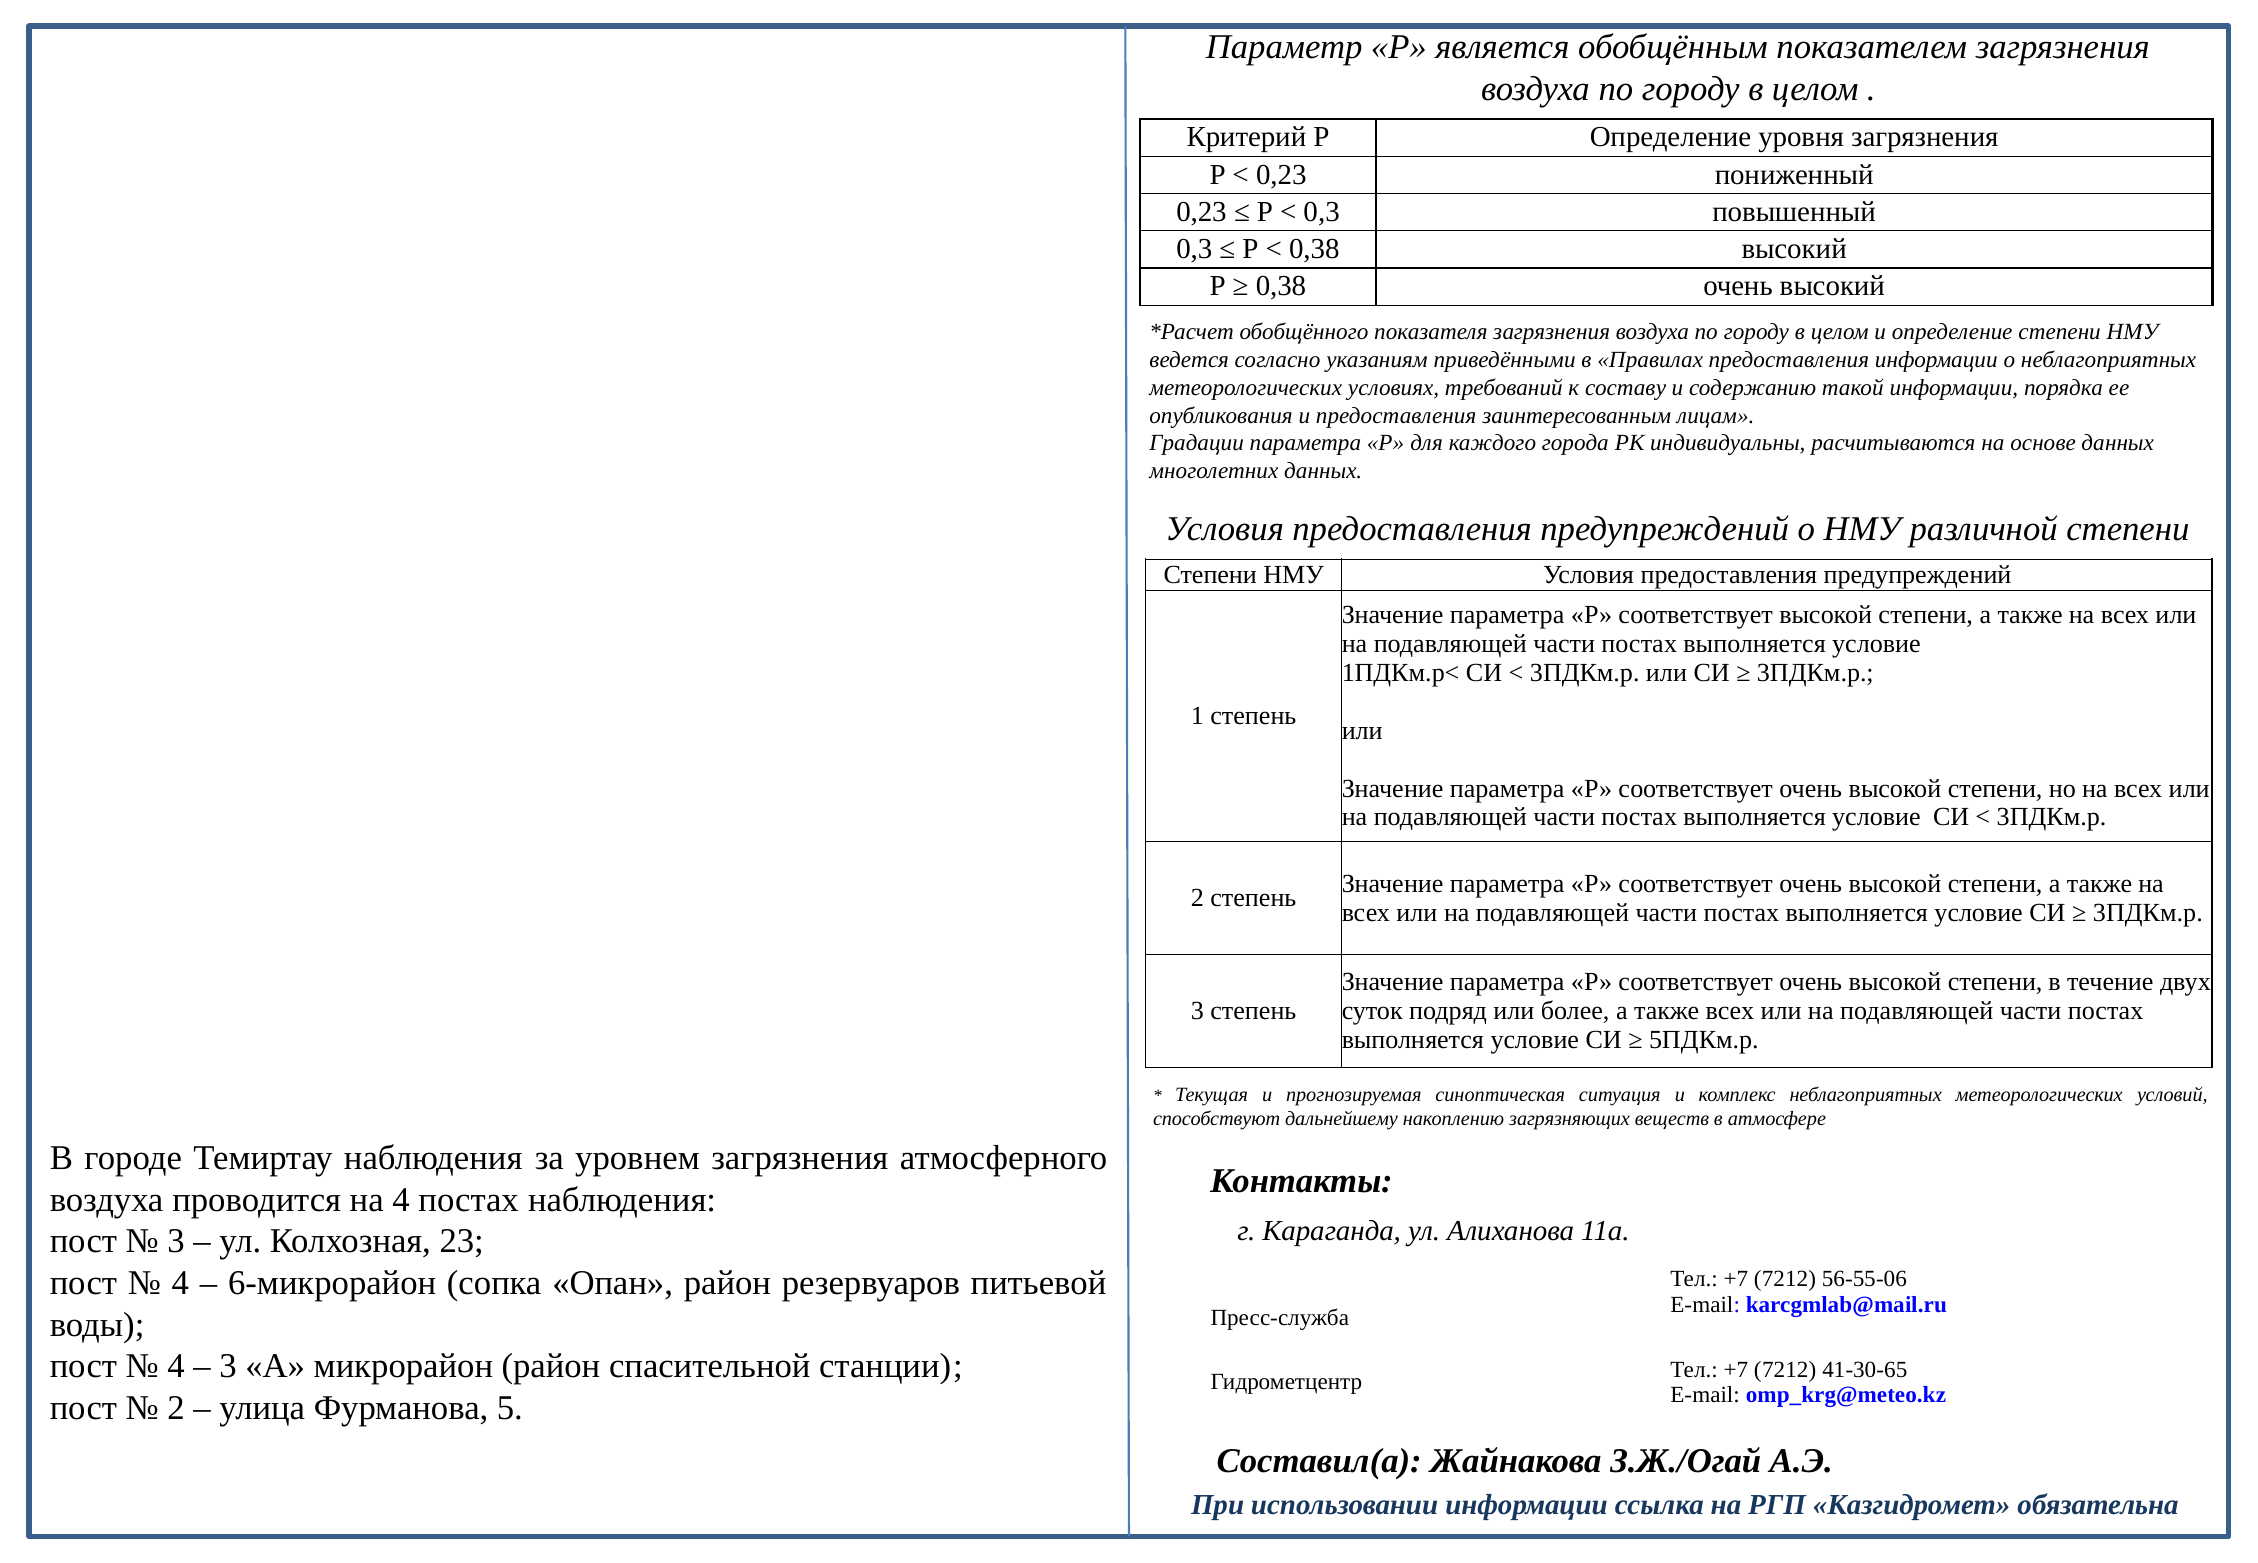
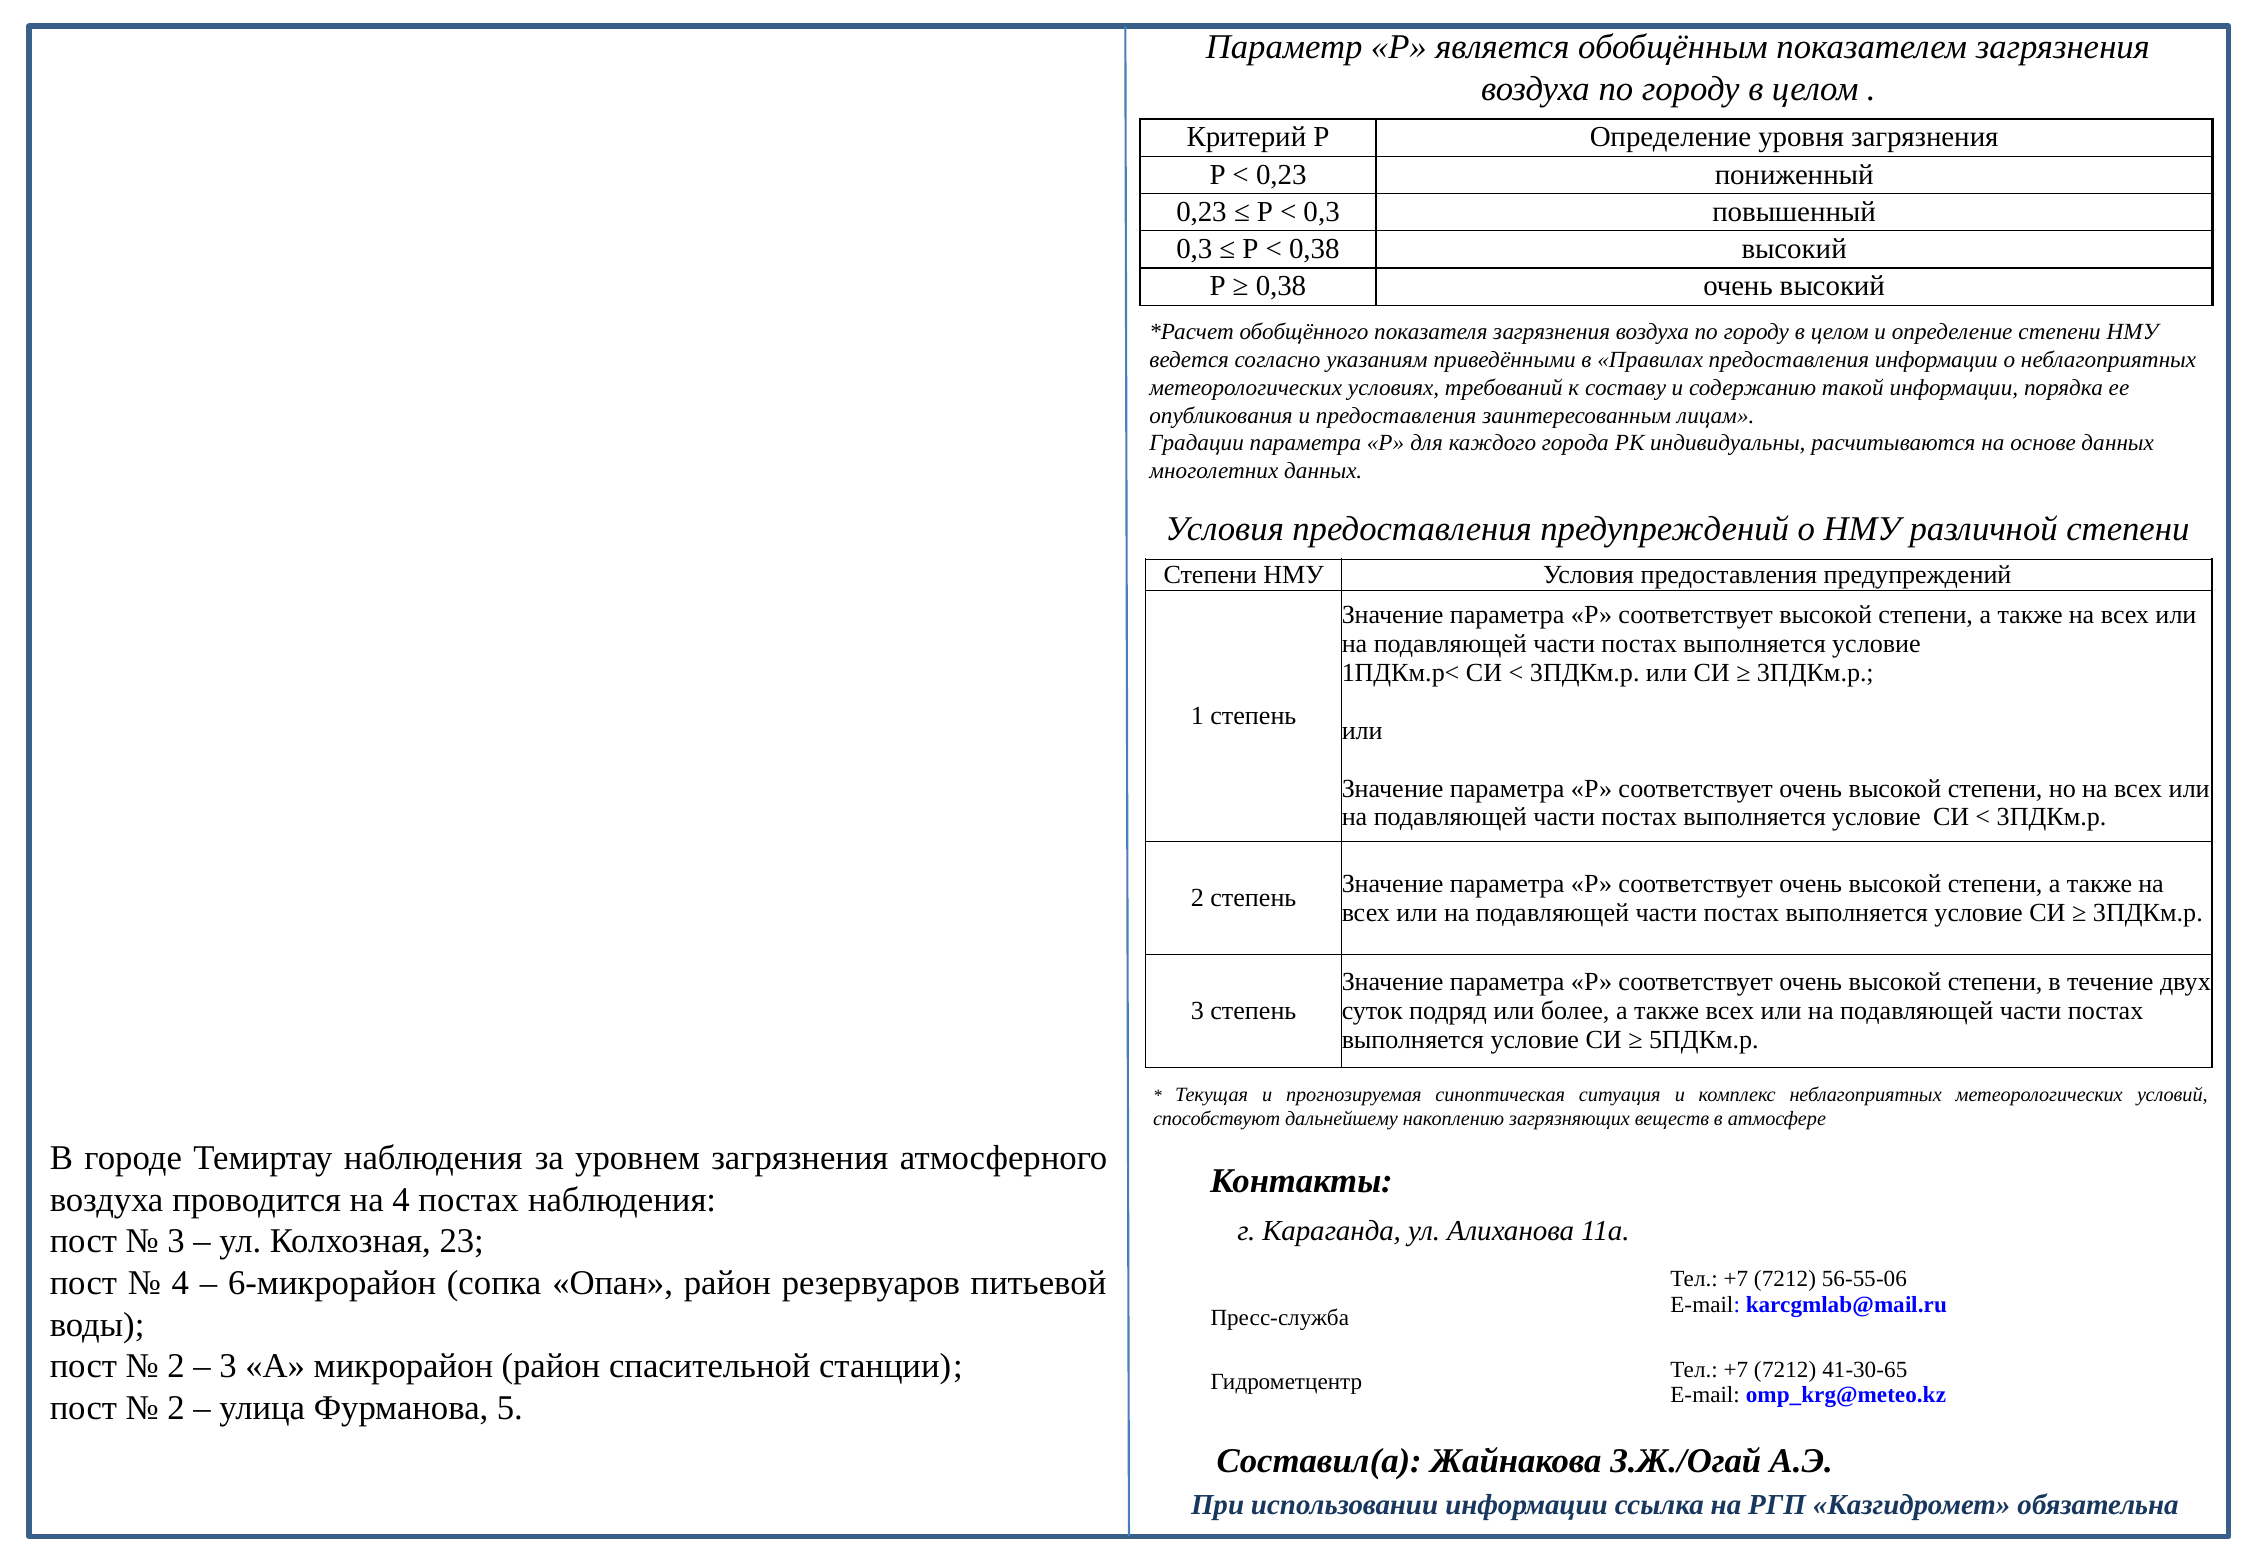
4 at (176, 1366): 4 -> 2
